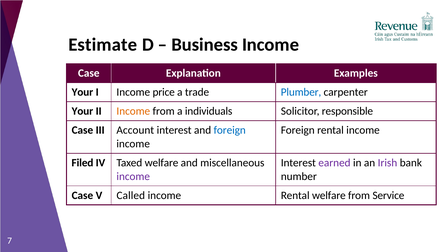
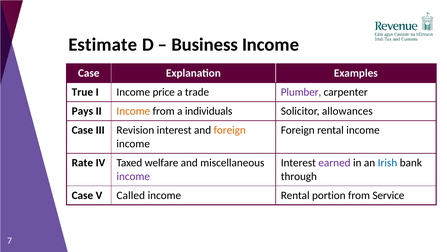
Your at (82, 92): Your -> True
Plumber colour: blue -> purple
Your at (82, 111): Your -> Pays
responsible: responsible -> allowances
Account: Account -> Revision
foreign at (230, 130) colour: blue -> orange
Filed: Filed -> Rate
Irish colour: purple -> blue
number: number -> through
Rental welfare: welfare -> portion
